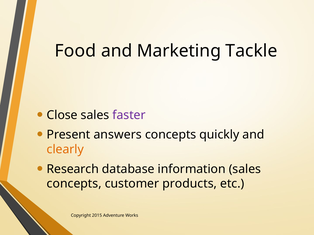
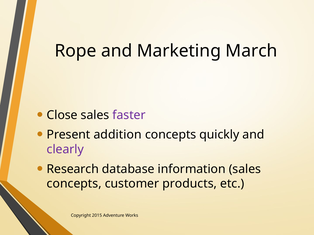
Food: Food -> Rope
Tackle: Tackle -> March
answers: answers -> addition
clearly colour: orange -> purple
